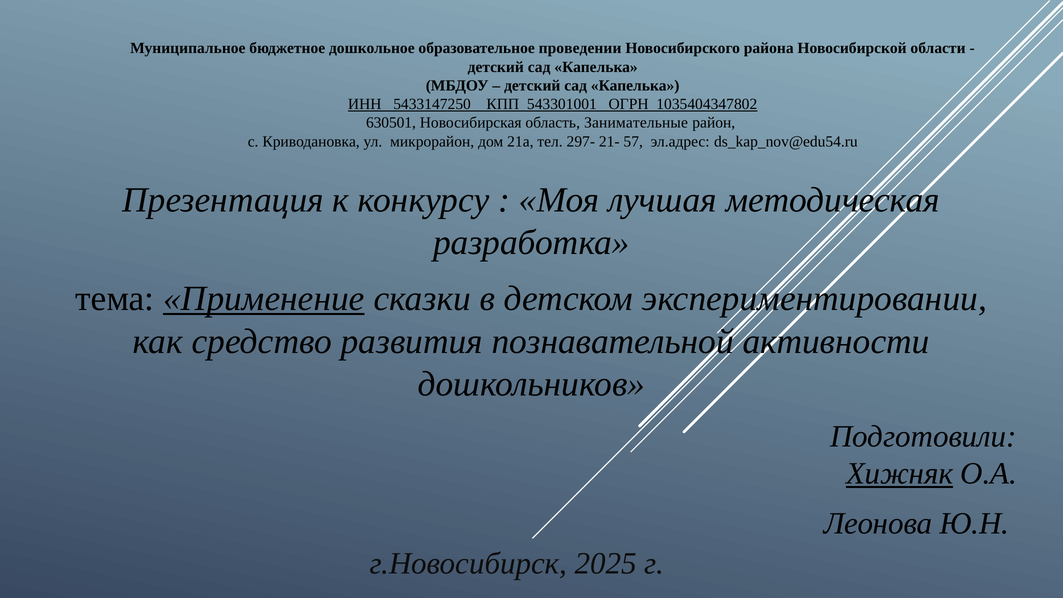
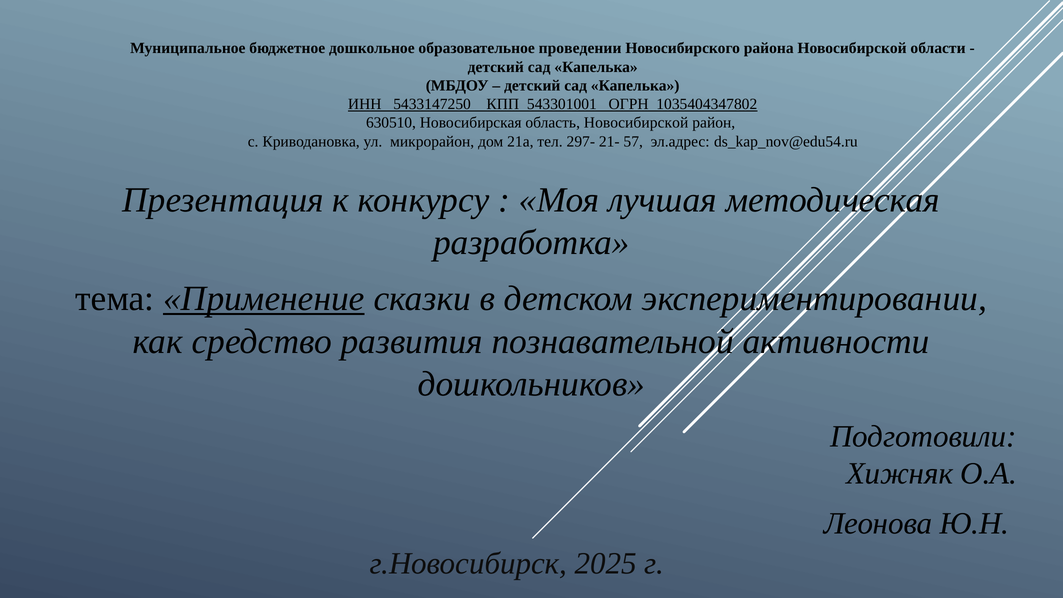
630501: 630501 -> 630510
область Занимательные: Занимательные -> Новосибирской
Хижняк underline: present -> none
